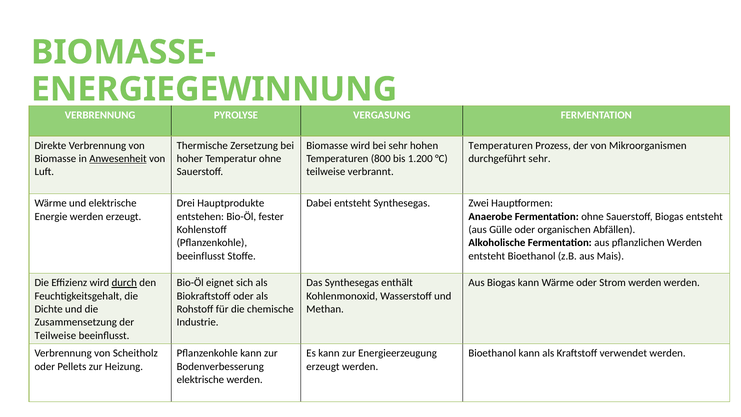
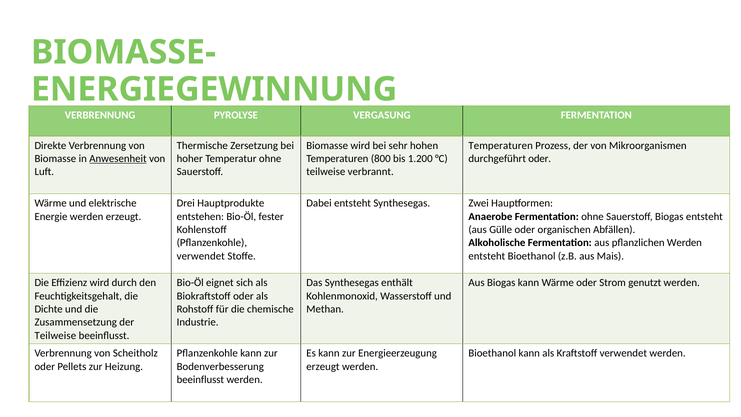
durchgeführt sehr: sehr -> oder
beeinflusst at (201, 256): beeinflusst -> verwendet
durch underline: present -> none
Strom werden: werden -> genutzt
elektrische at (200, 379): elektrische -> beeinflusst
